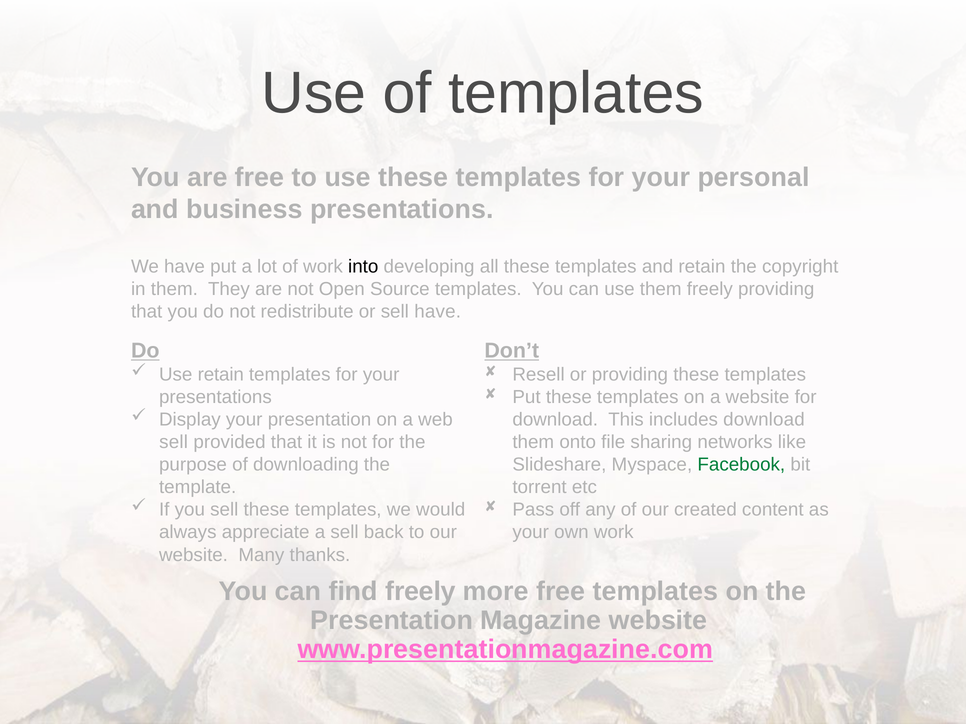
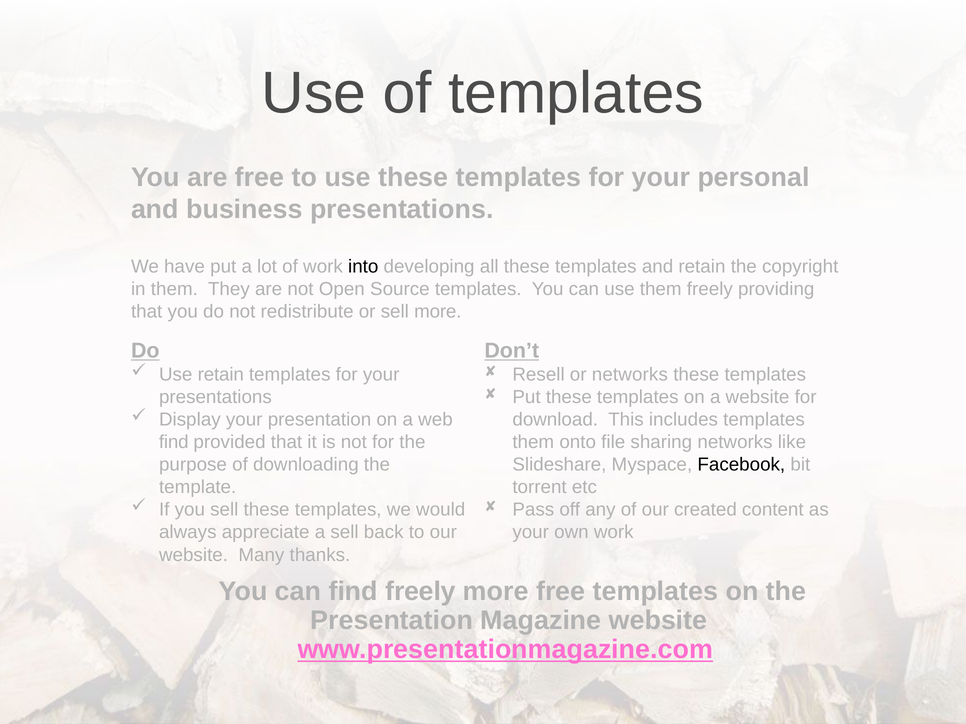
sell have: have -> more
or providing: providing -> networks
includes download: download -> templates
sell at (174, 442): sell -> find
Facebook colour: green -> black
